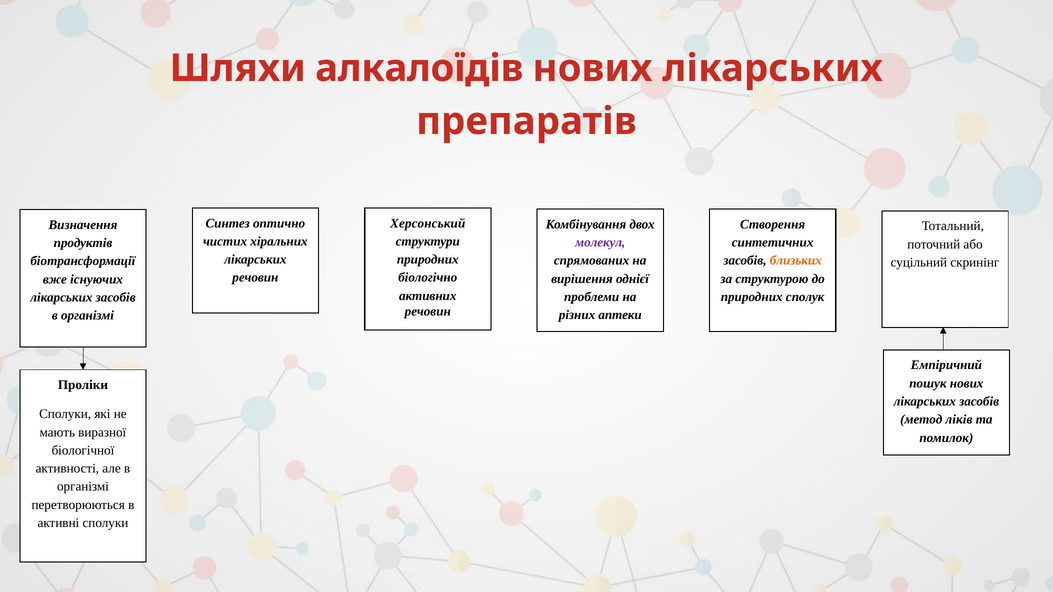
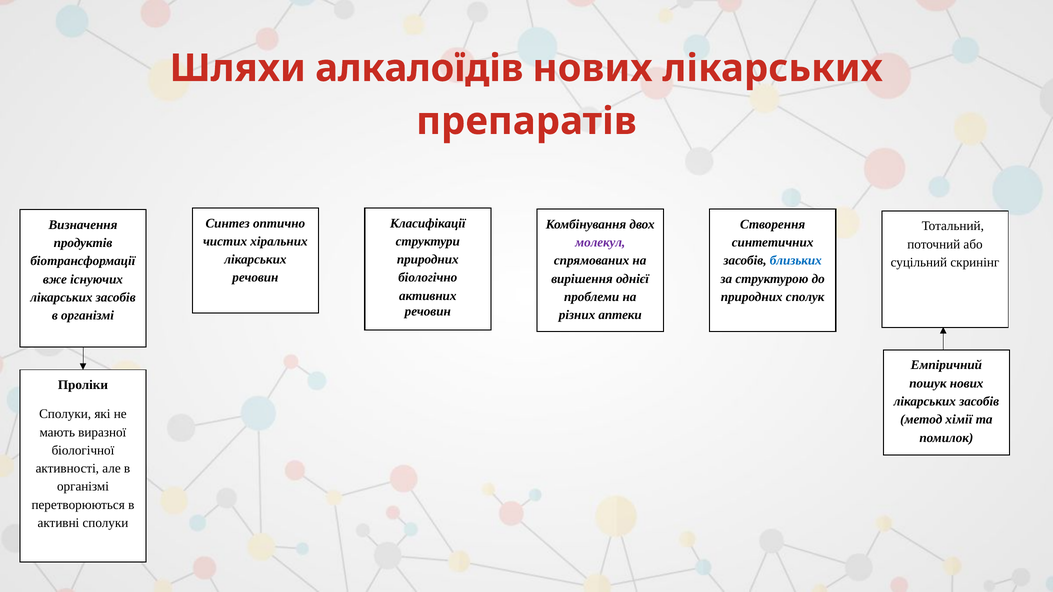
Херсонський: Херсонський -> Класифікації
близьких colour: orange -> blue
ліків: ліків -> хімії
